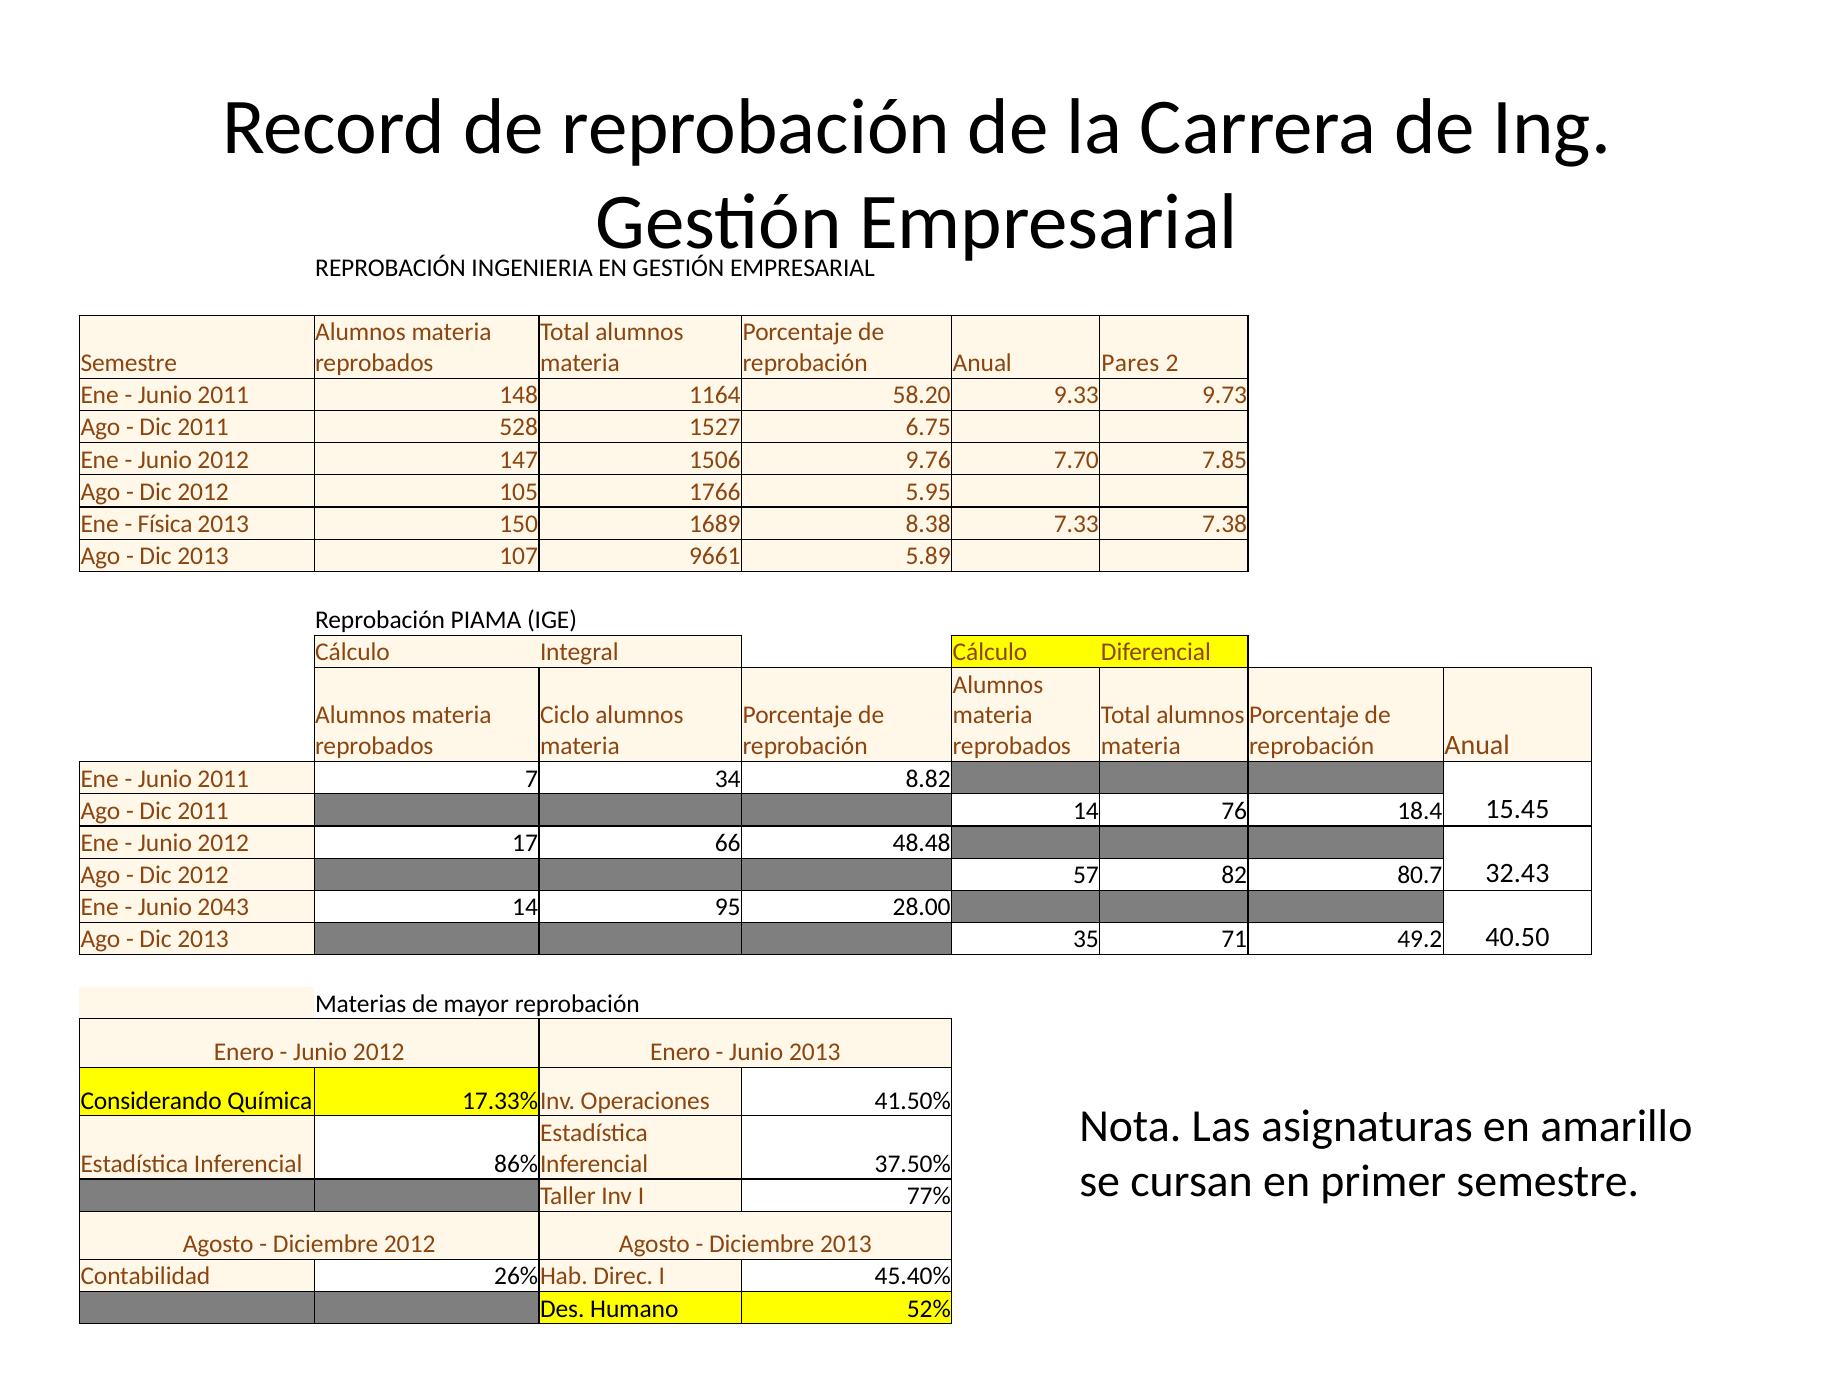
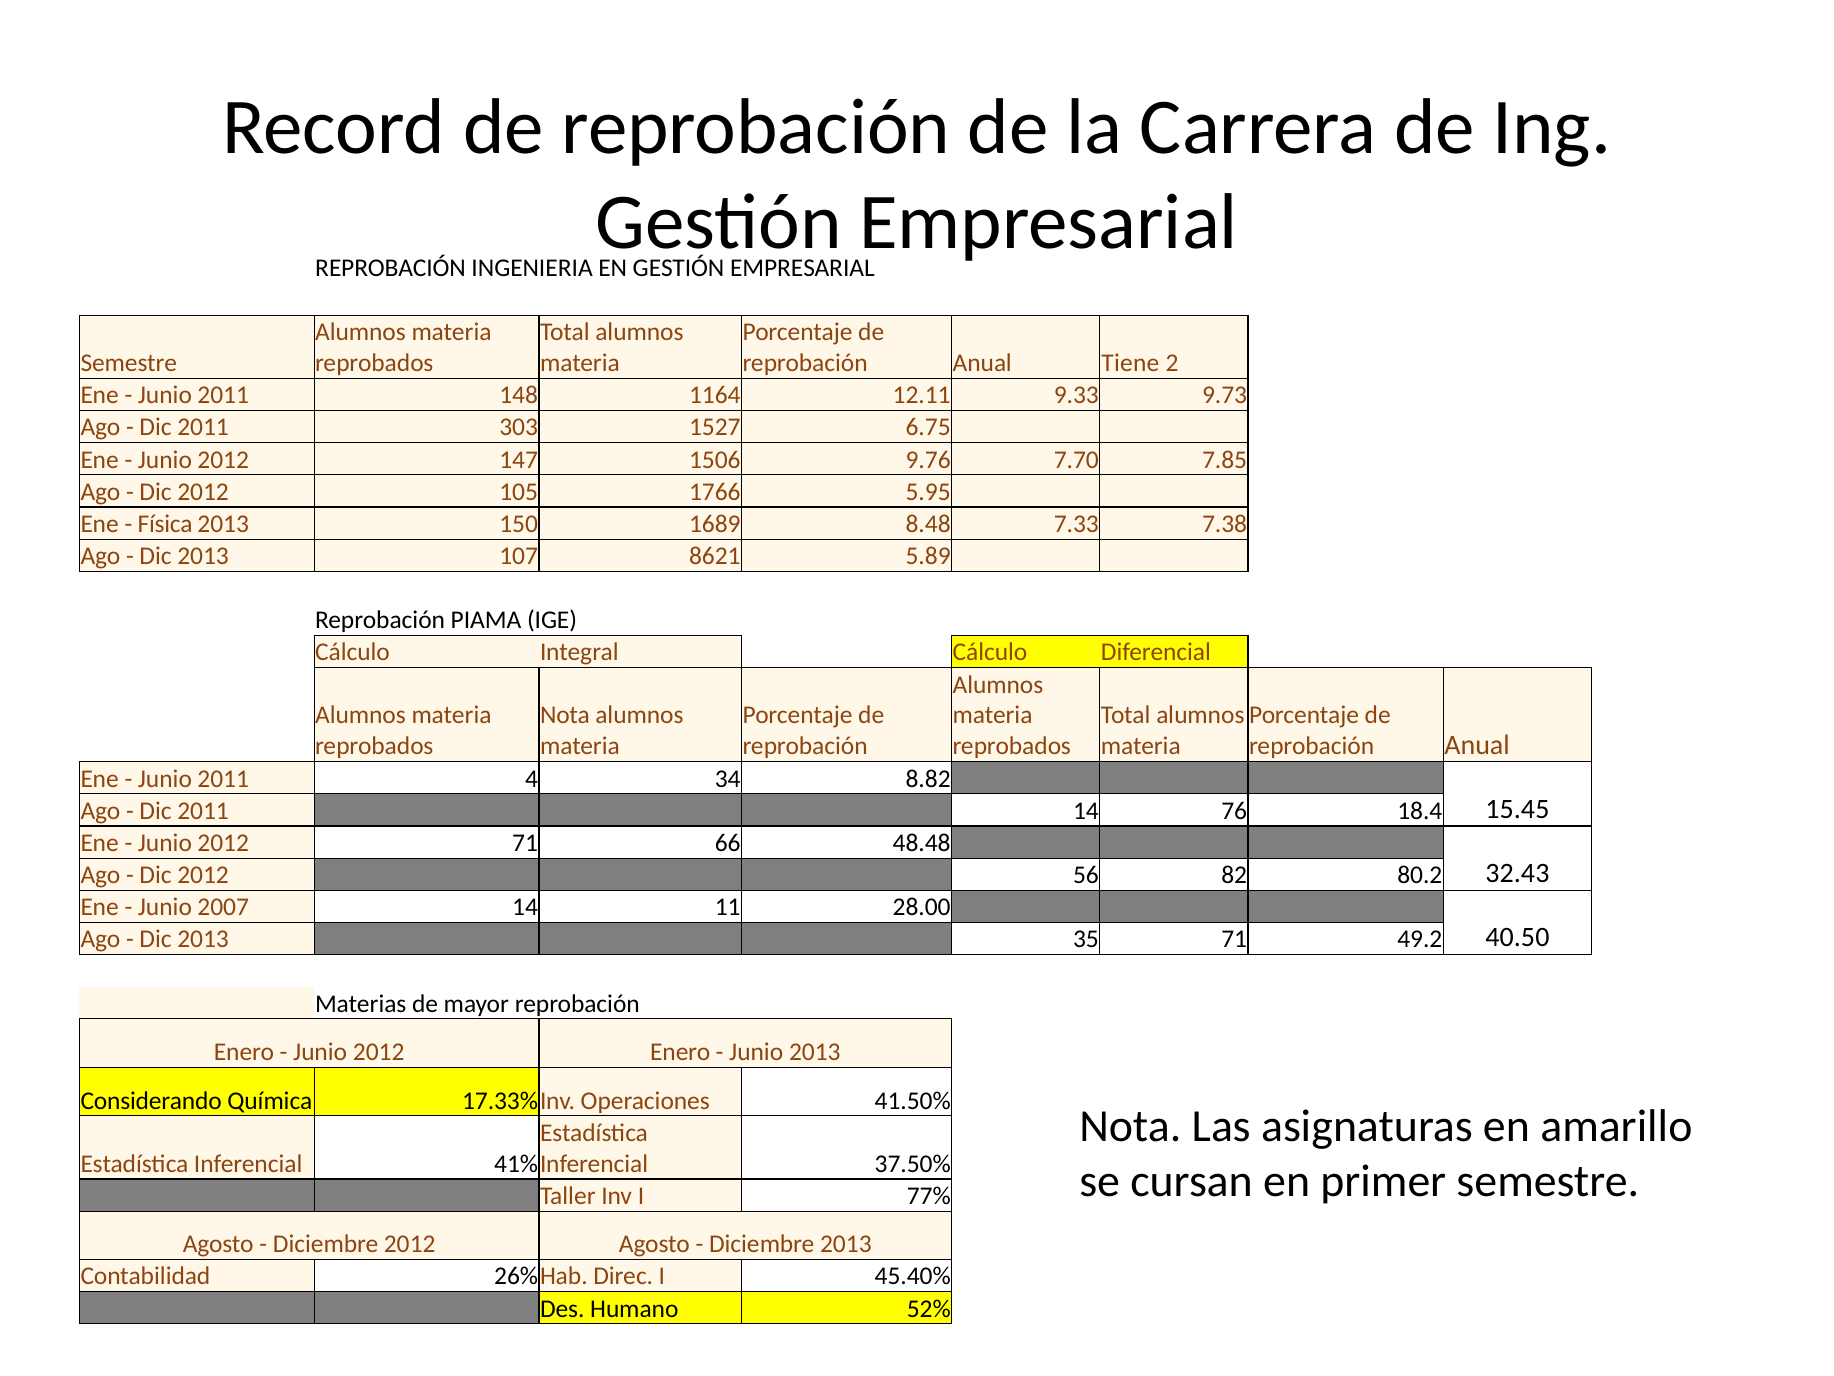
Pares: Pares -> Tiene
58.20: 58.20 -> 12.11
528: 528 -> 303
8.38: 8.38 -> 8.48
9661: 9661 -> 8621
Ciclo at (565, 715): Ciclo -> Nota
7: 7 -> 4
2012 17: 17 -> 71
57: 57 -> 56
80.7: 80.7 -> 80.2
2043: 2043 -> 2007
95: 95 -> 11
86%: 86% -> 41%
